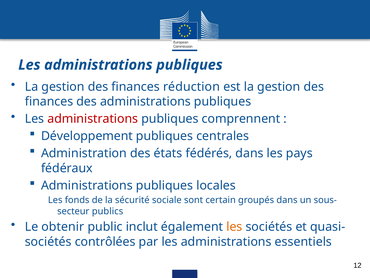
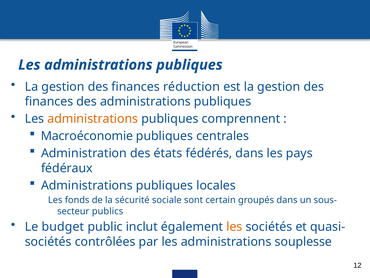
administrations at (93, 119) colour: red -> orange
Développement: Développement -> Macroéconomie
obtenir: obtenir -> budget
essentiels: essentiels -> souplesse
